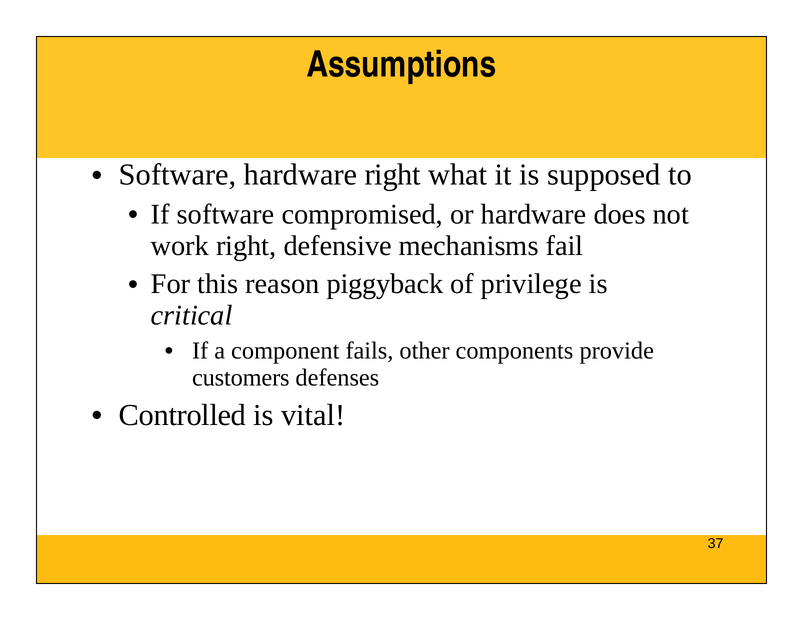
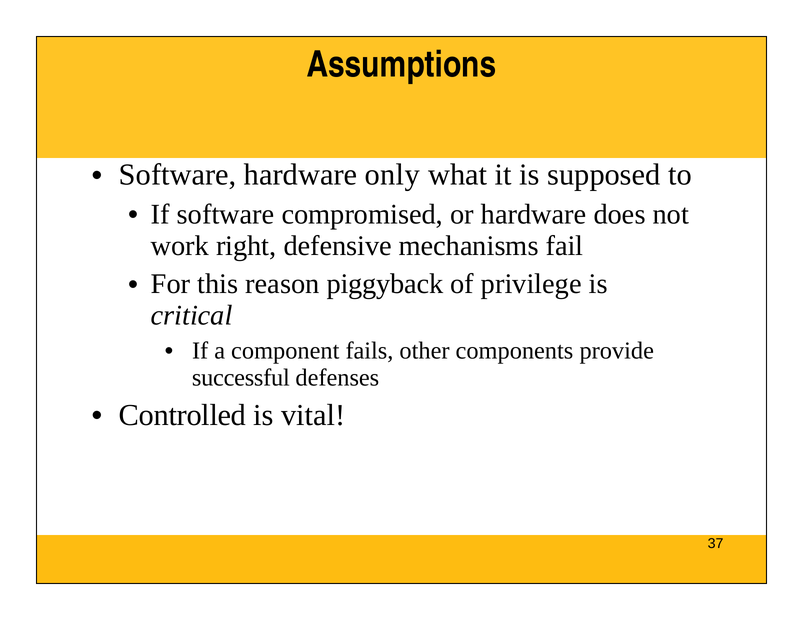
hardware right: right -> only
customers: customers -> successful
